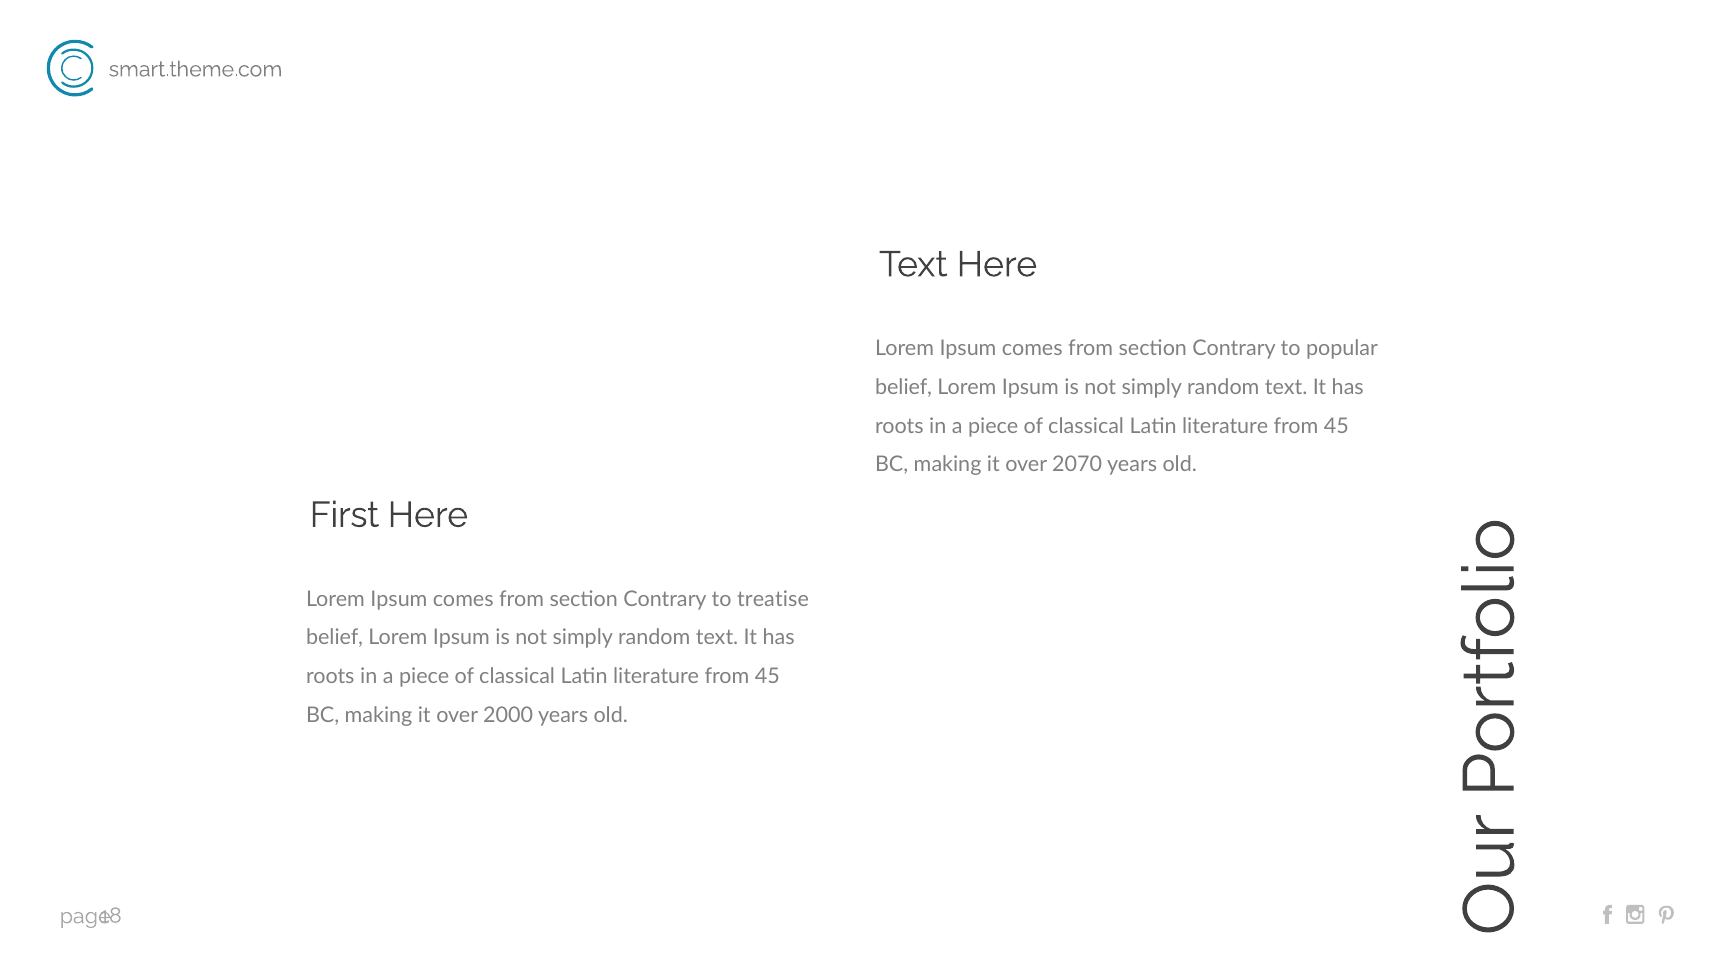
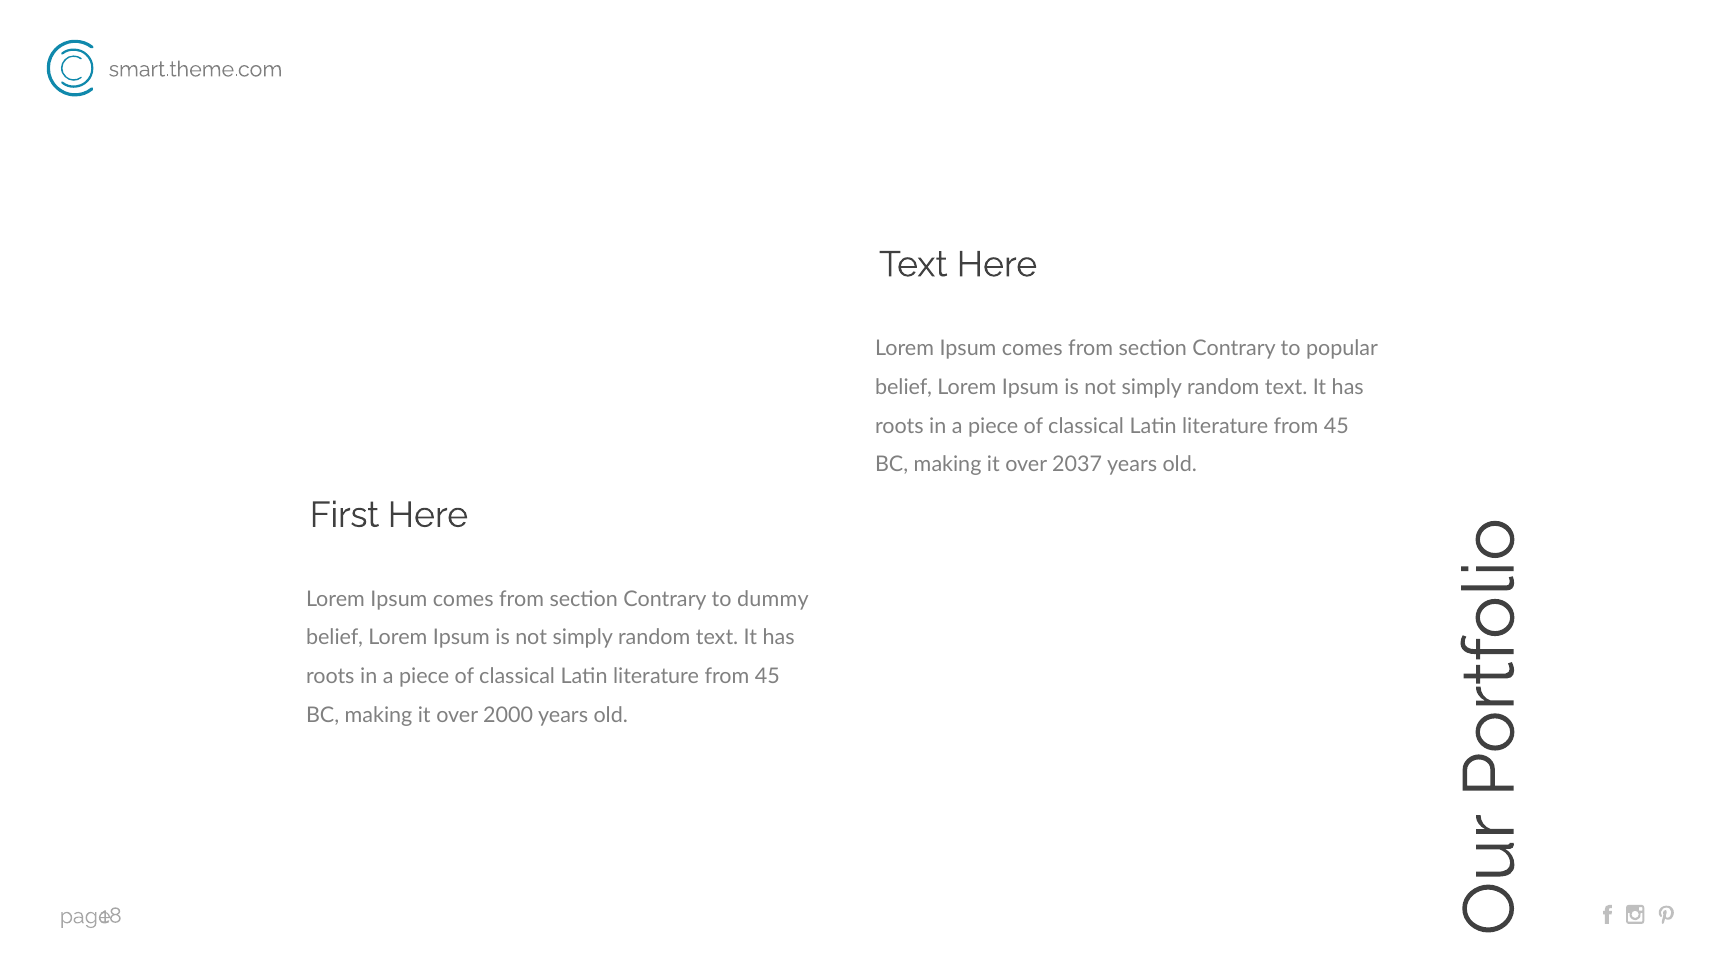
2070: 2070 -> 2037
treatise: treatise -> dummy
